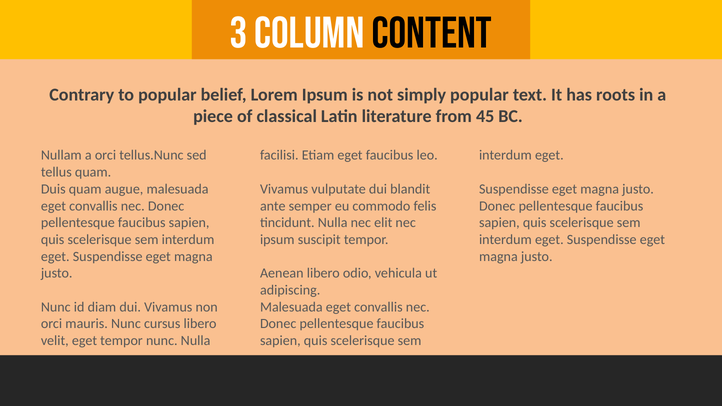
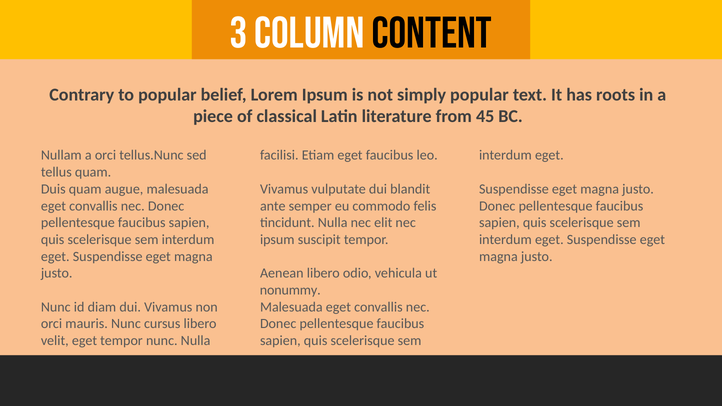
adipiscing: adipiscing -> nonummy
